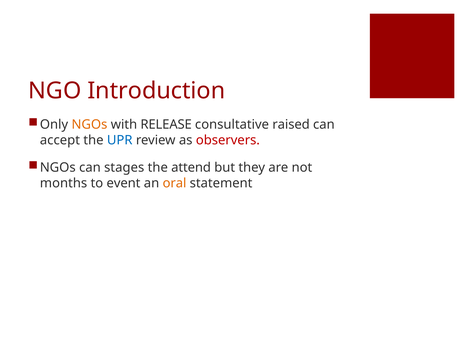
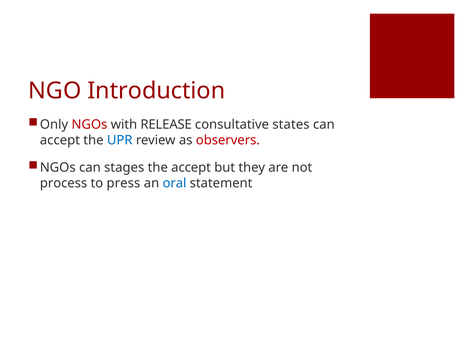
NGOs at (89, 124) colour: orange -> red
raised: raised -> states
the attend: attend -> accept
months: months -> process
event: event -> press
oral colour: orange -> blue
